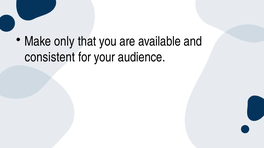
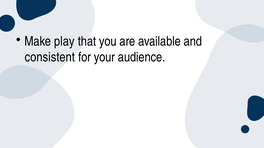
only: only -> play
